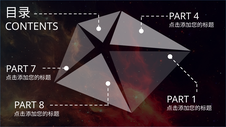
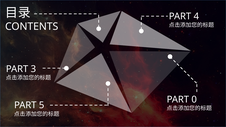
7: 7 -> 3
1: 1 -> 0
8: 8 -> 5
